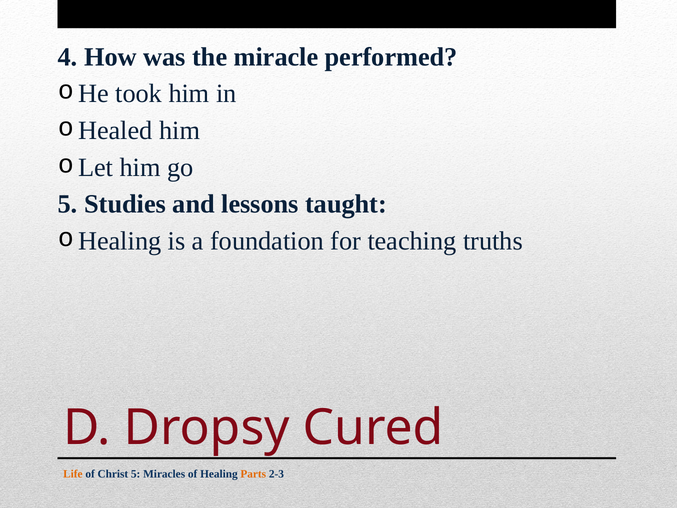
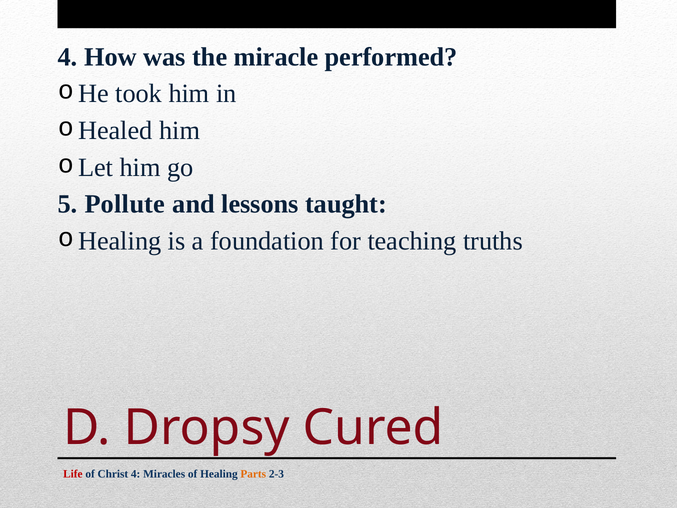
Studies: Studies -> Pollute
Life colour: orange -> red
Christ 5: 5 -> 4
